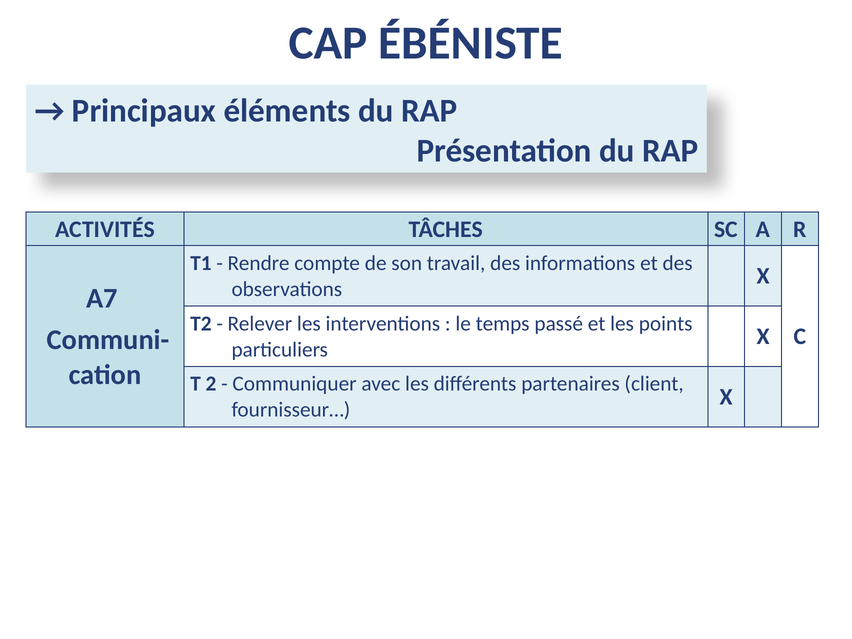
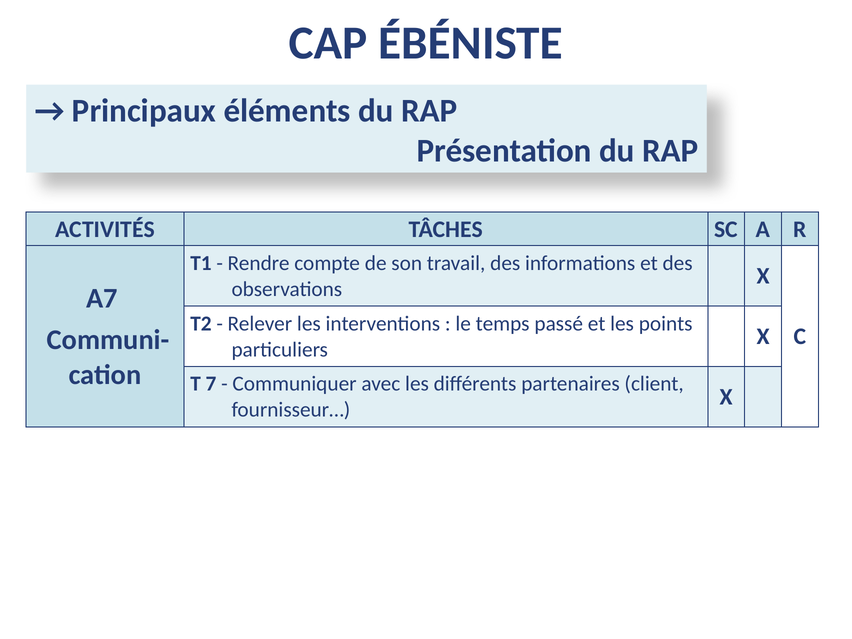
2: 2 -> 7
